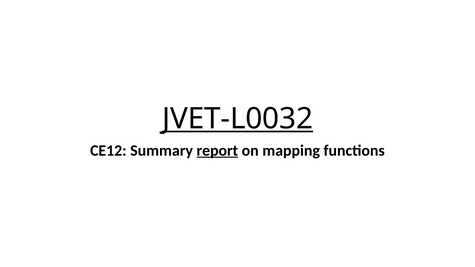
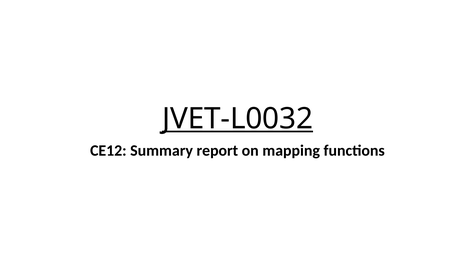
report underline: present -> none
